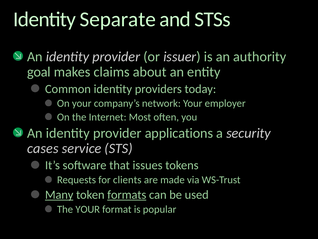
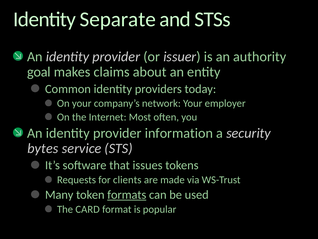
applications: applications -> information
cases: cases -> bytes
Many underline: present -> none
The YOUR: YOUR -> CARD
